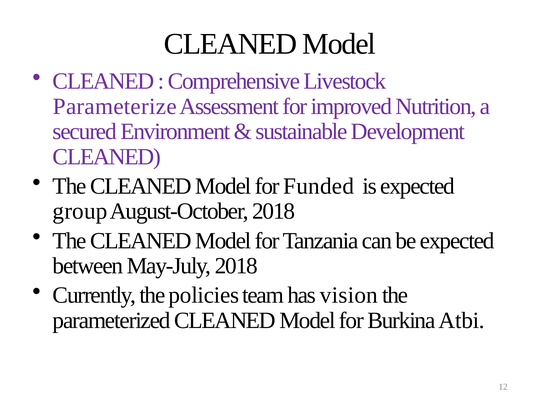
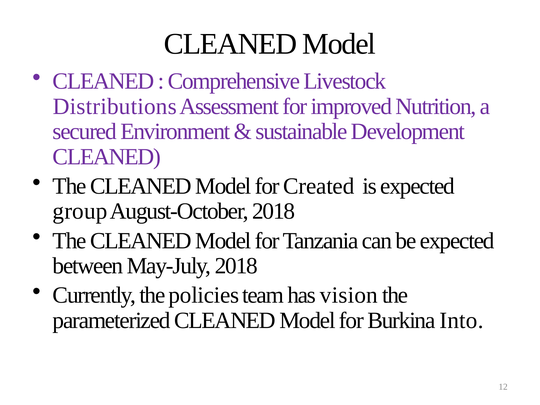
Parameterize: Parameterize -> Distributions
Funded: Funded -> Created
Atbi: Atbi -> Into
